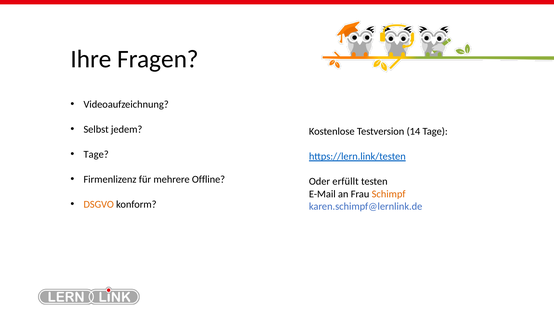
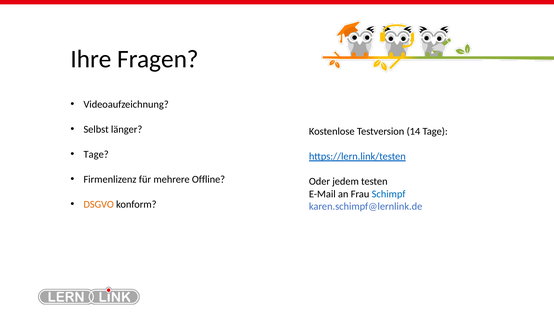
jedem: jedem -> länger
erfüllt: erfüllt -> jedem
Schimpf colour: orange -> blue
